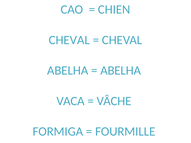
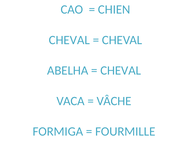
ABELHA at (121, 71): ABELHA -> CHEVAL
